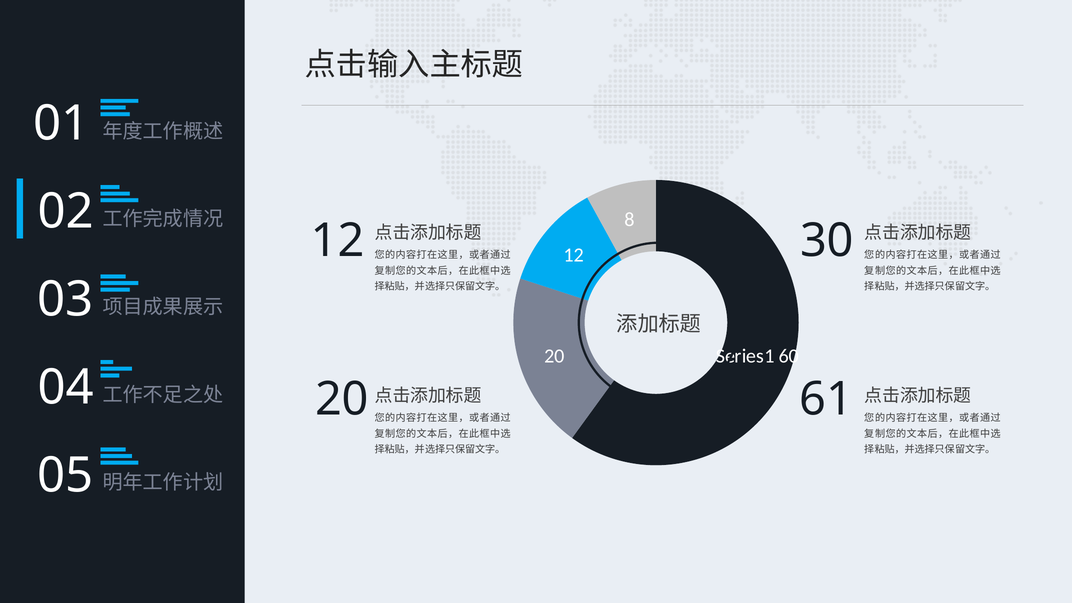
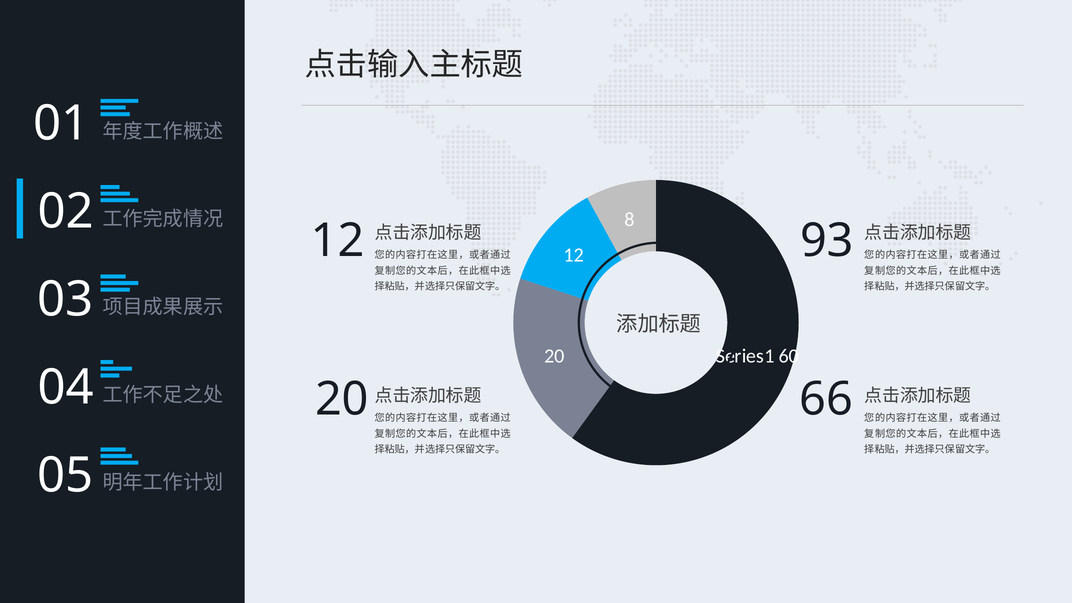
30: 30 -> 93
61: 61 -> 66
